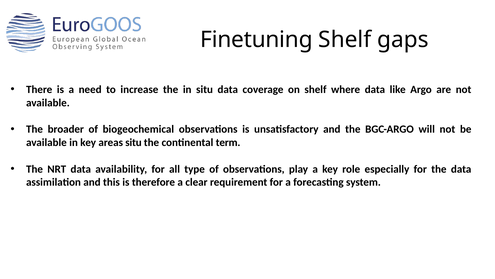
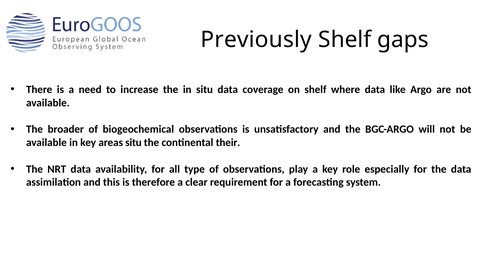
Finetuning: Finetuning -> Previously
term: term -> their
